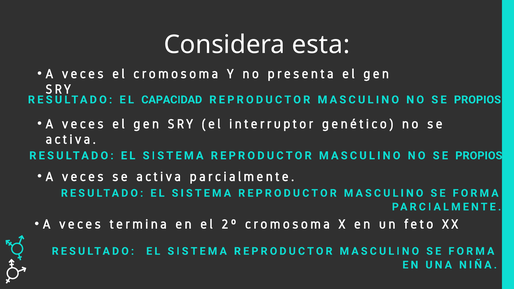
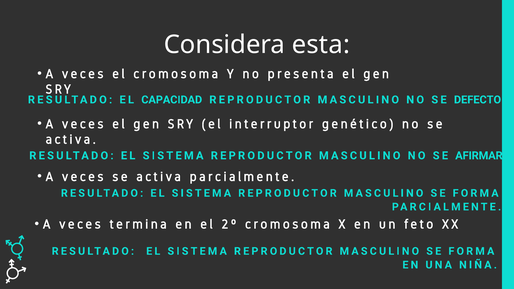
PROPIOS at (477, 100): PROPIOS -> DEFECTO
PROPIOS at (479, 156): PROPIOS -> AFIRMAR
